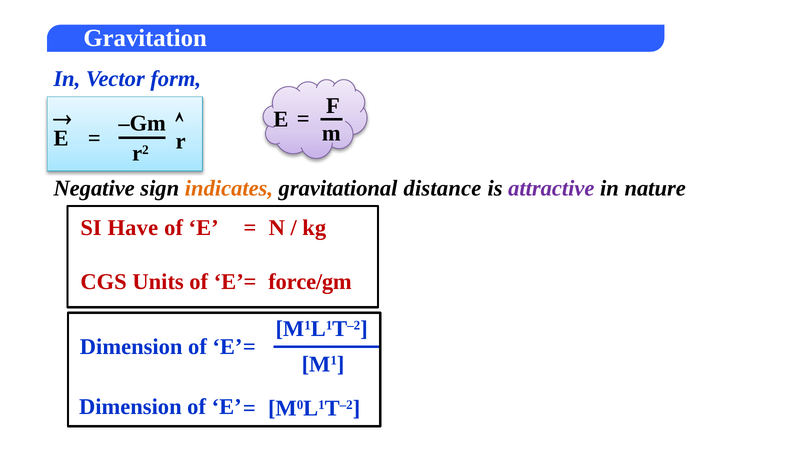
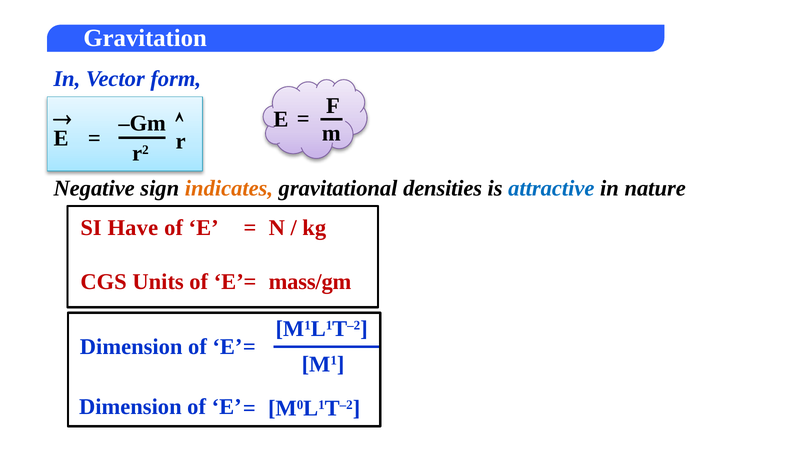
distance: distance -> densities
attractive colour: purple -> blue
force/gm: force/gm -> mass/gm
